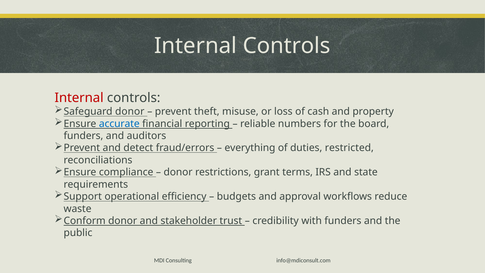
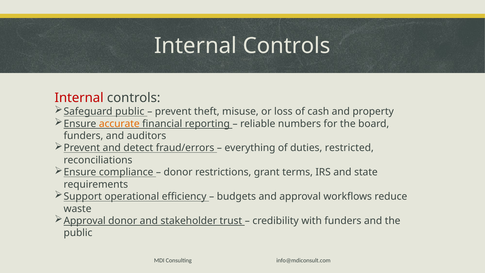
Safeguard donor: donor -> public
accurate colour: blue -> orange
Conform at (85, 221): Conform -> Approval
